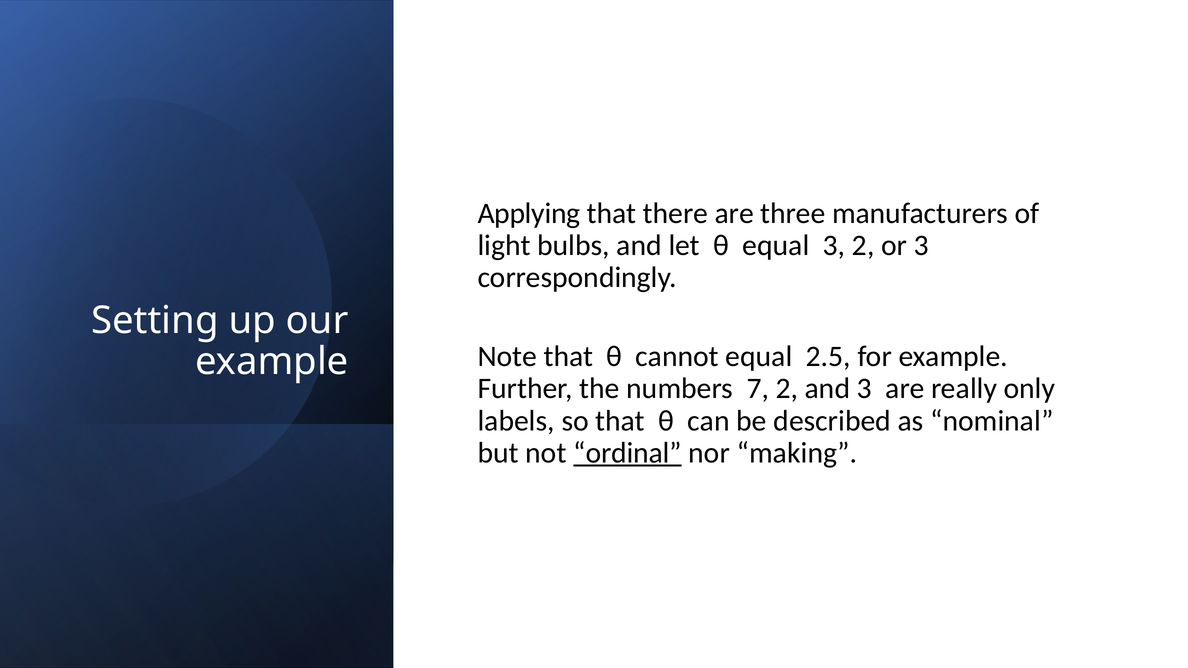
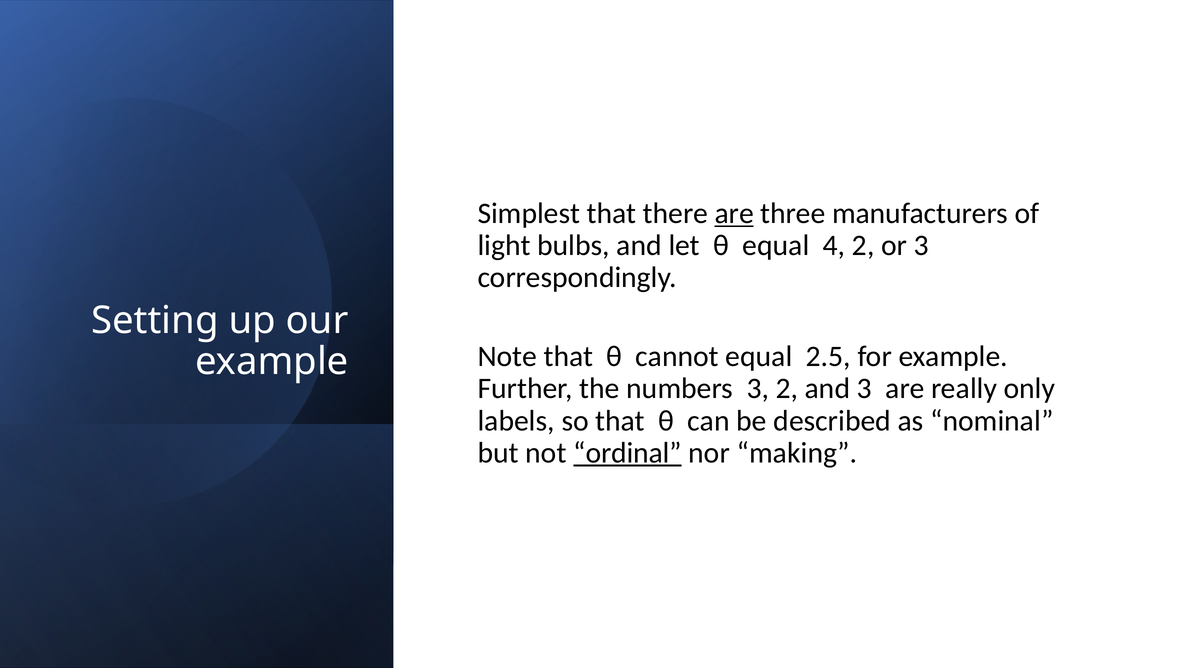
Applying: Applying -> Simplest
are at (734, 214) underline: none -> present
equal 3: 3 -> 4
numbers 7: 7 -> 3
